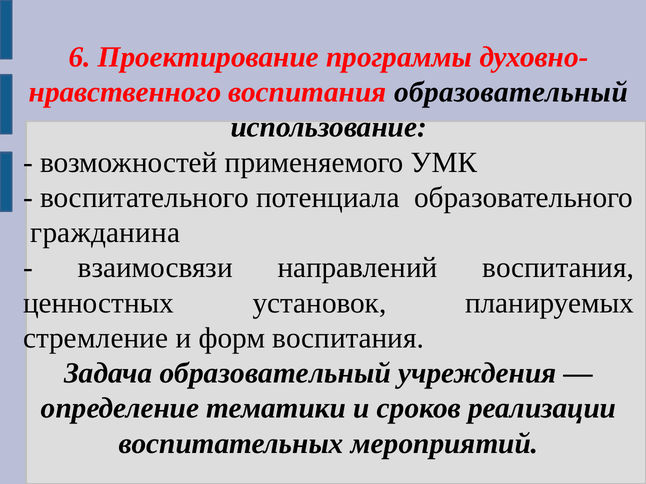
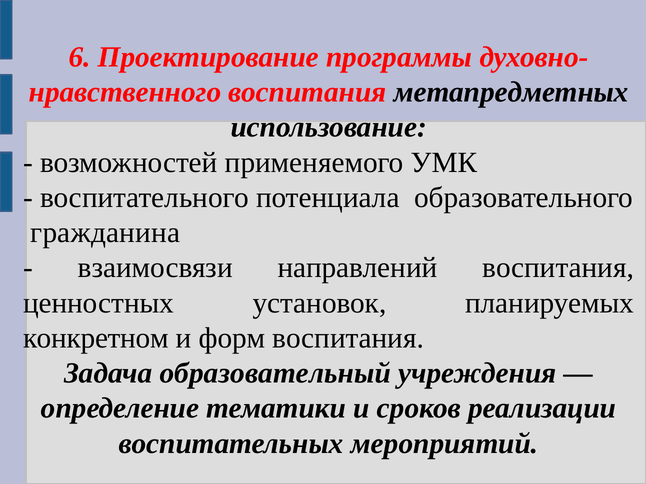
воспитания образовательный: образовательный -> метапредметных
стремление: стремление -> конкретном
